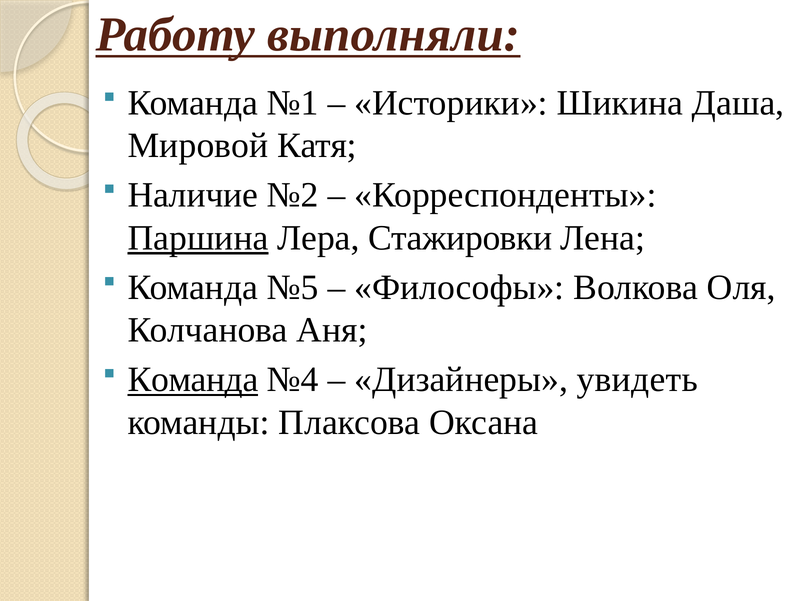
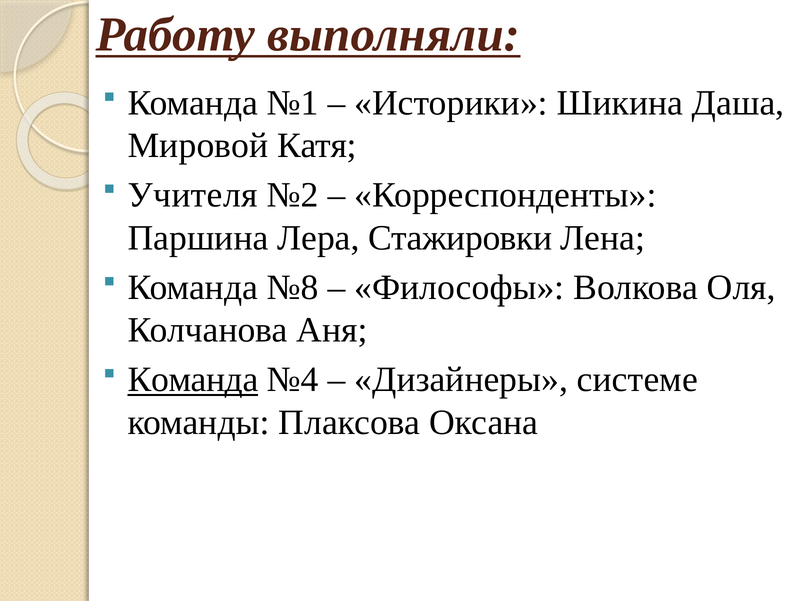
Наличие: Наличие -> Учителя
Паршина underline: present -> none
№5: №5 -> №8
увидеть: увидеть -> системе
